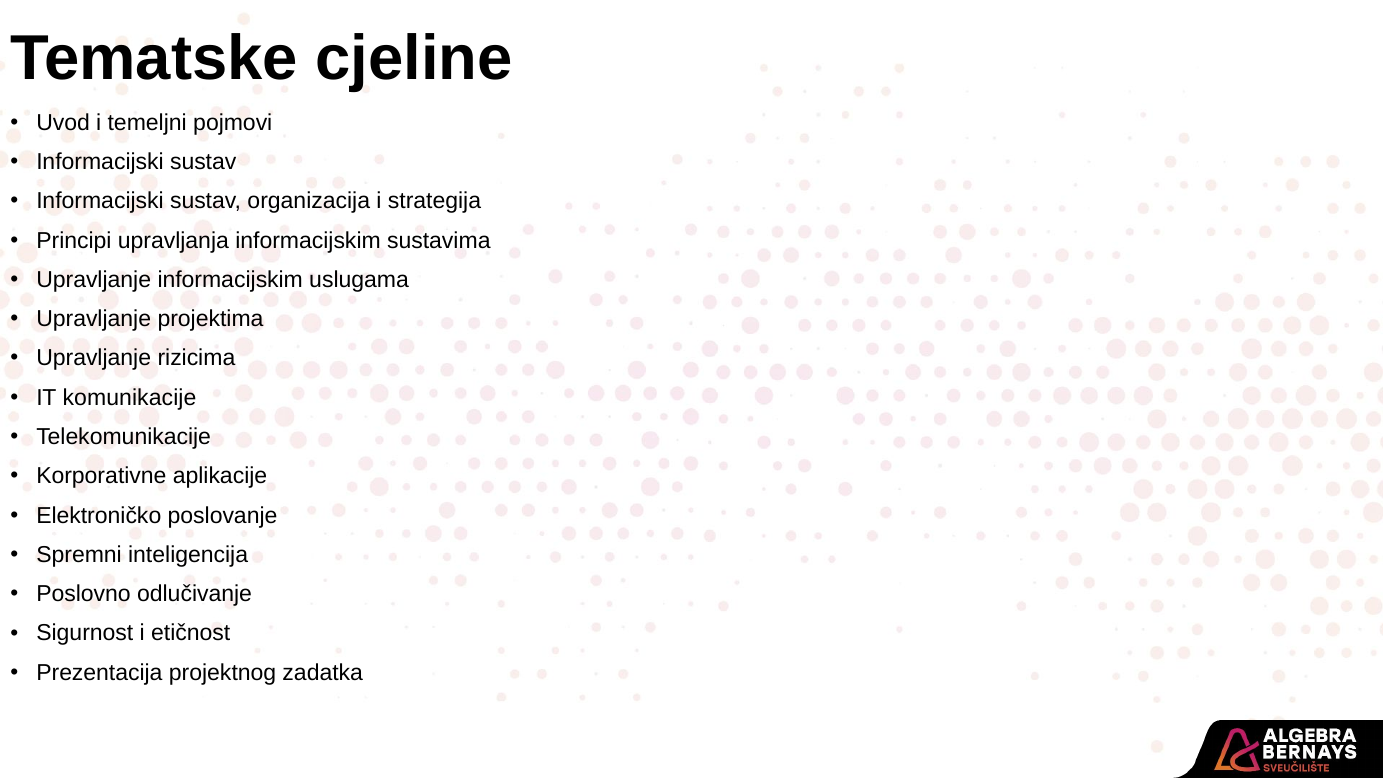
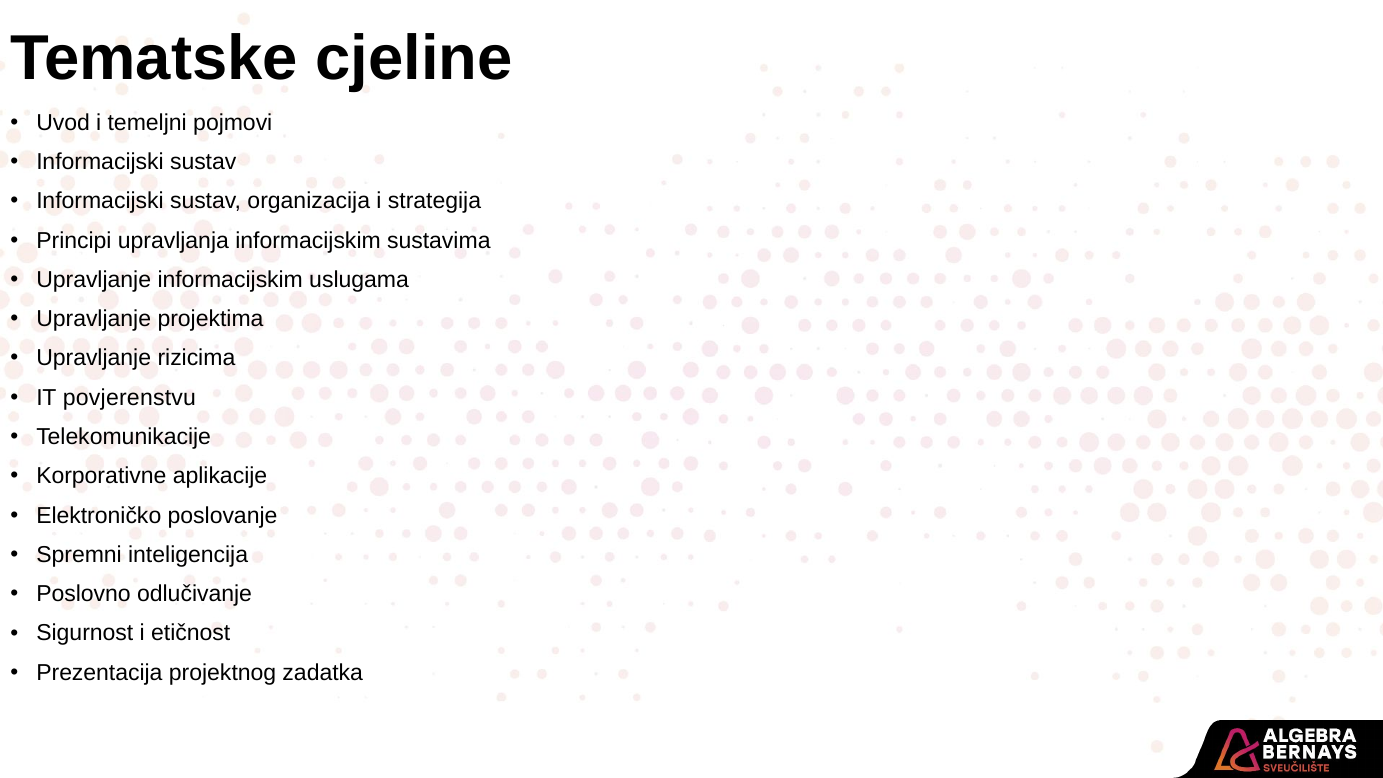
komunikacije: komunikacije -> povjerenstvu
